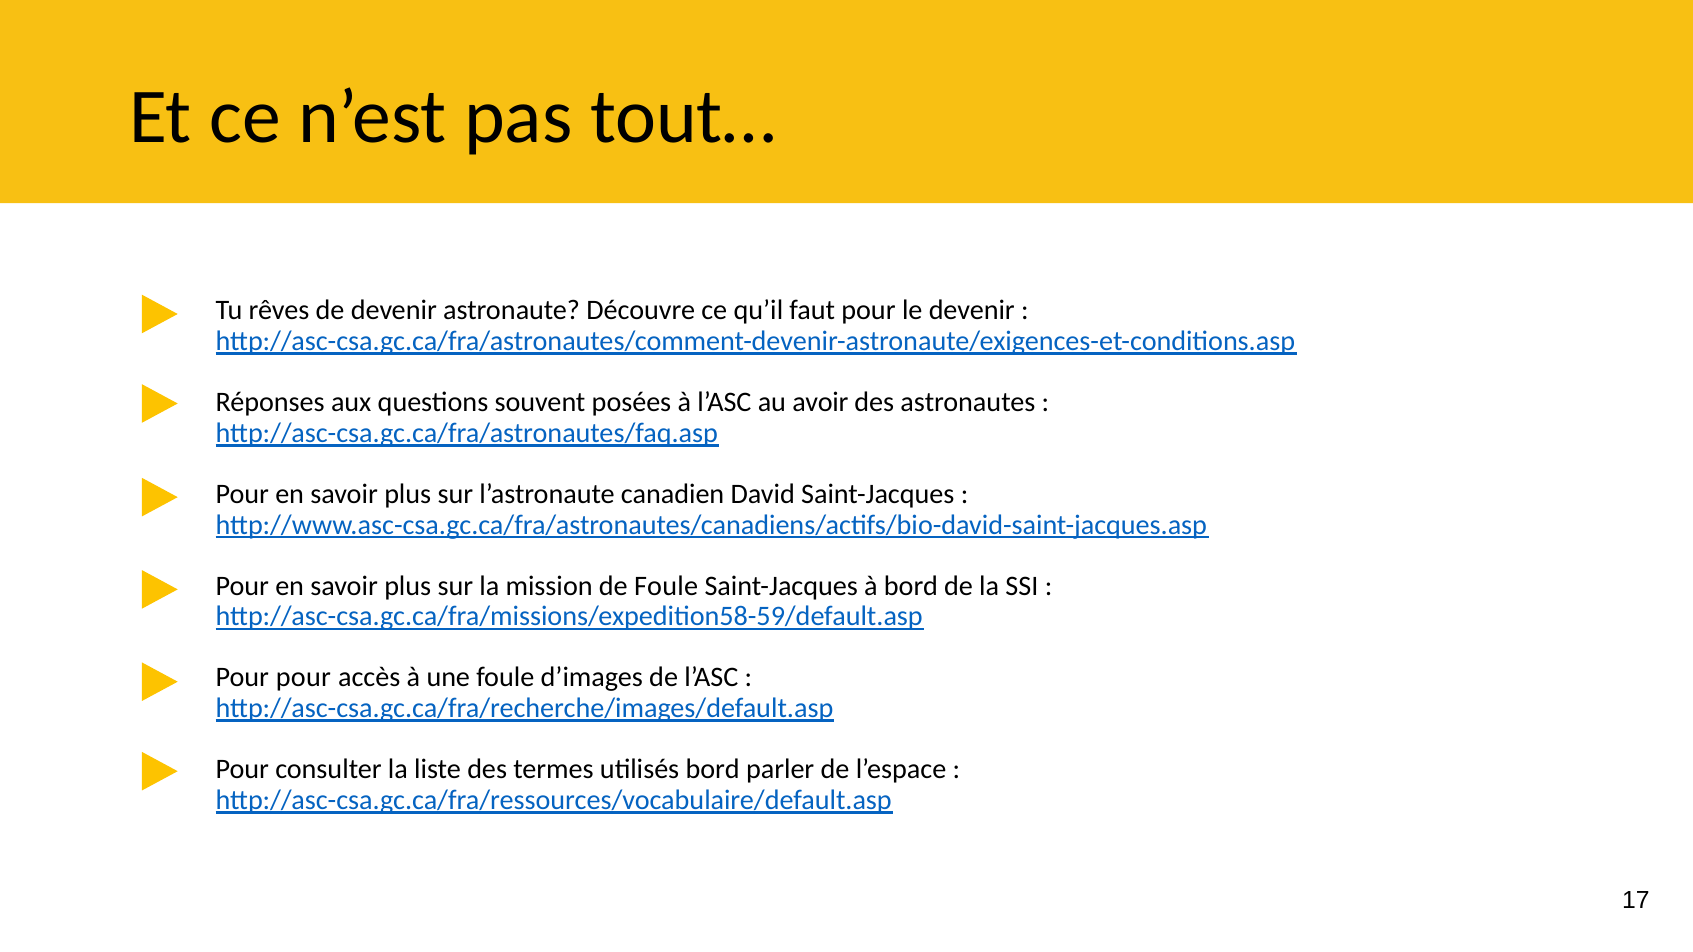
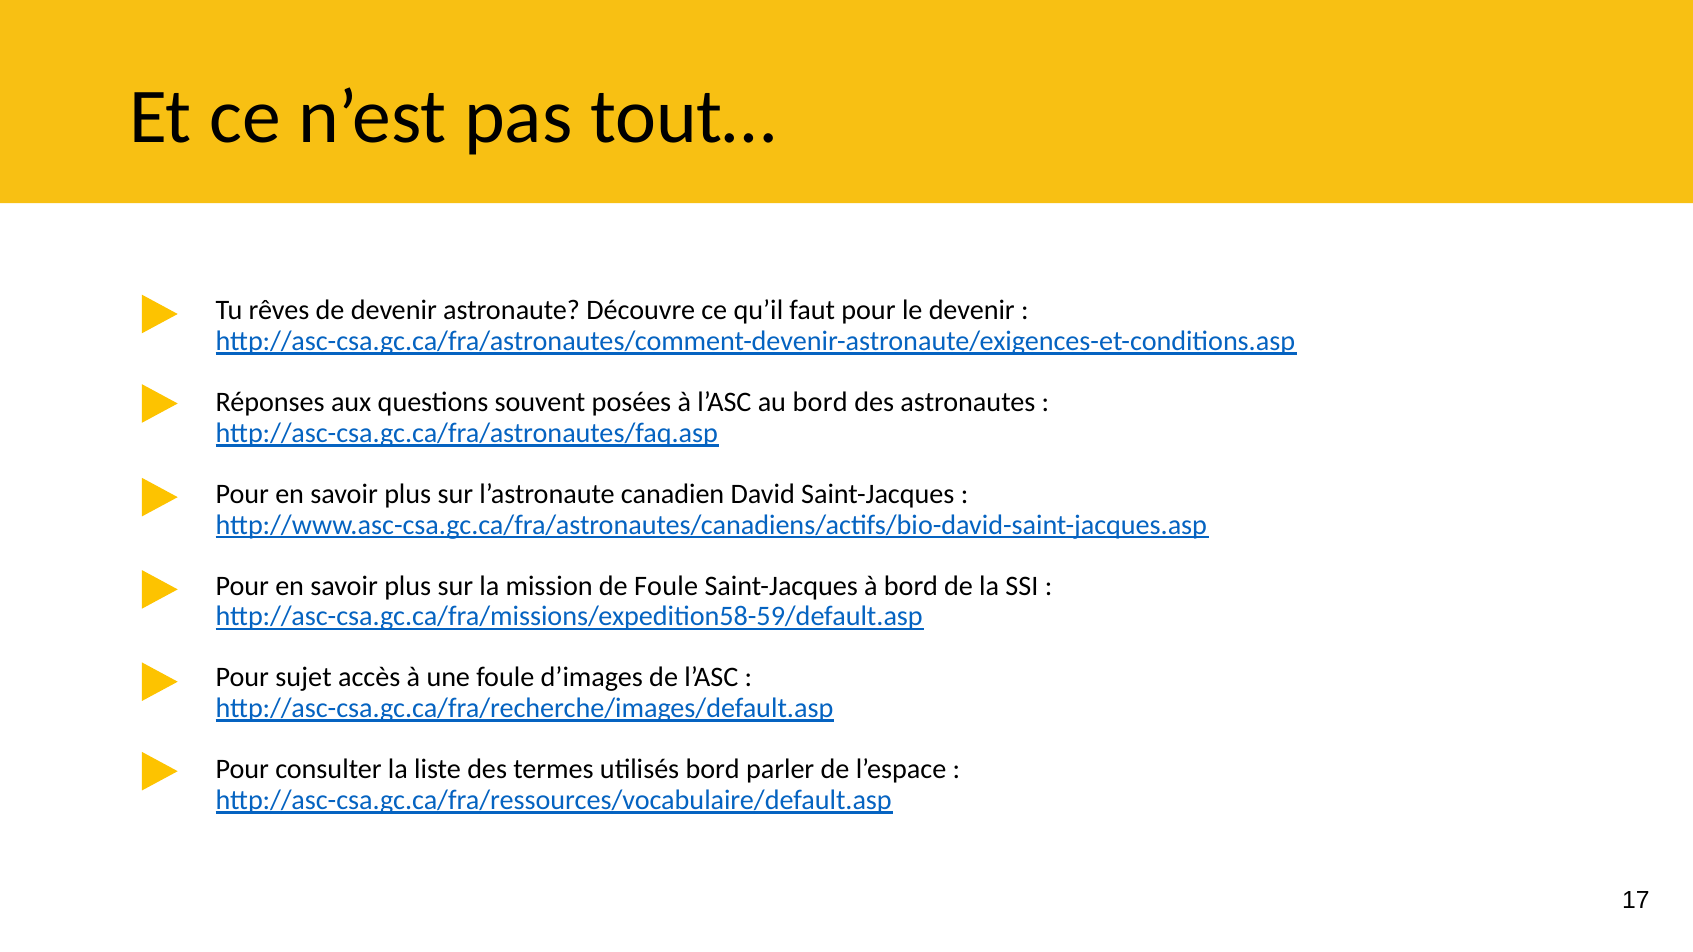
au avoir: avoir -> bord
Pour pour: pour -> sujet
